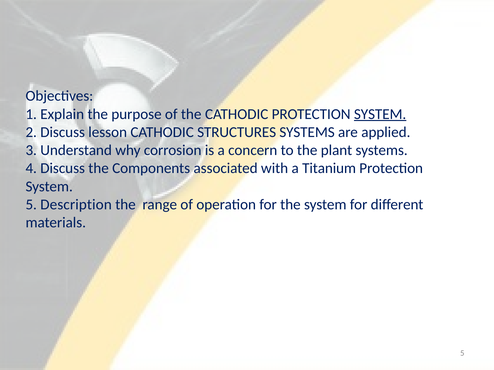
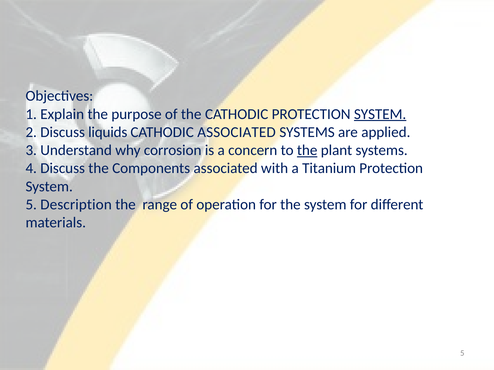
lesson: lesson -> liquids
CATHODIC STRUCTURES: STRUCTURES -> ASSOCIATED
the at (307, 150) underline: none -> present
